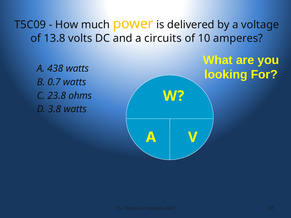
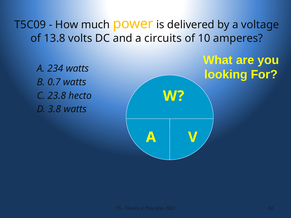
438: 438 -> 234
ohms: ohms -> hecto
